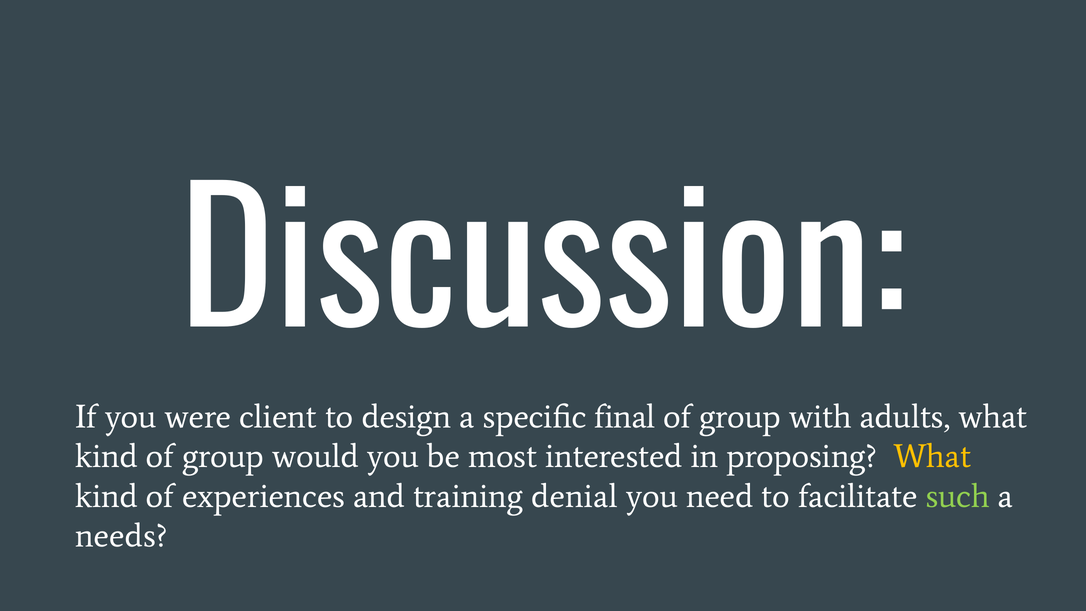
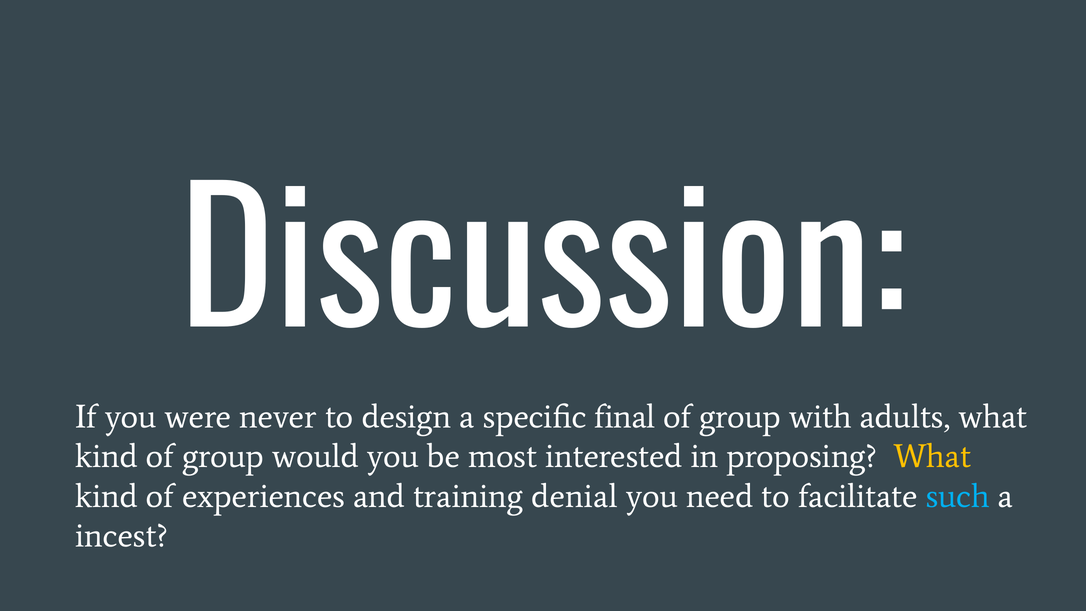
client: client -> never
such colour: light green -> light blue
needs: needs -> incest
